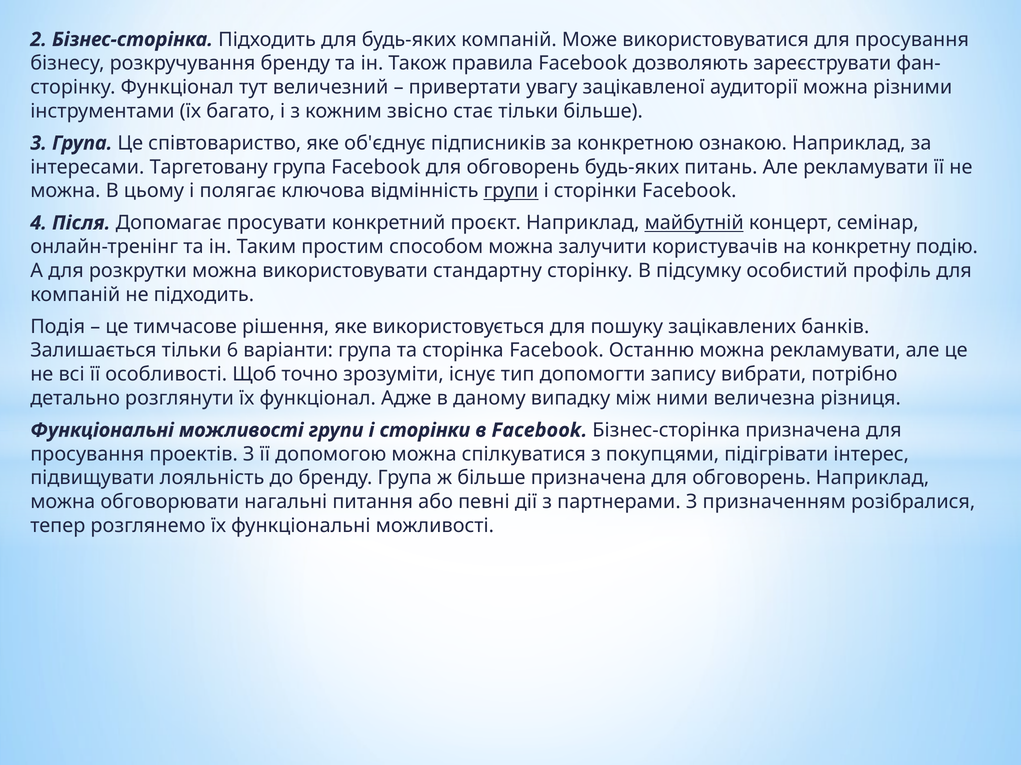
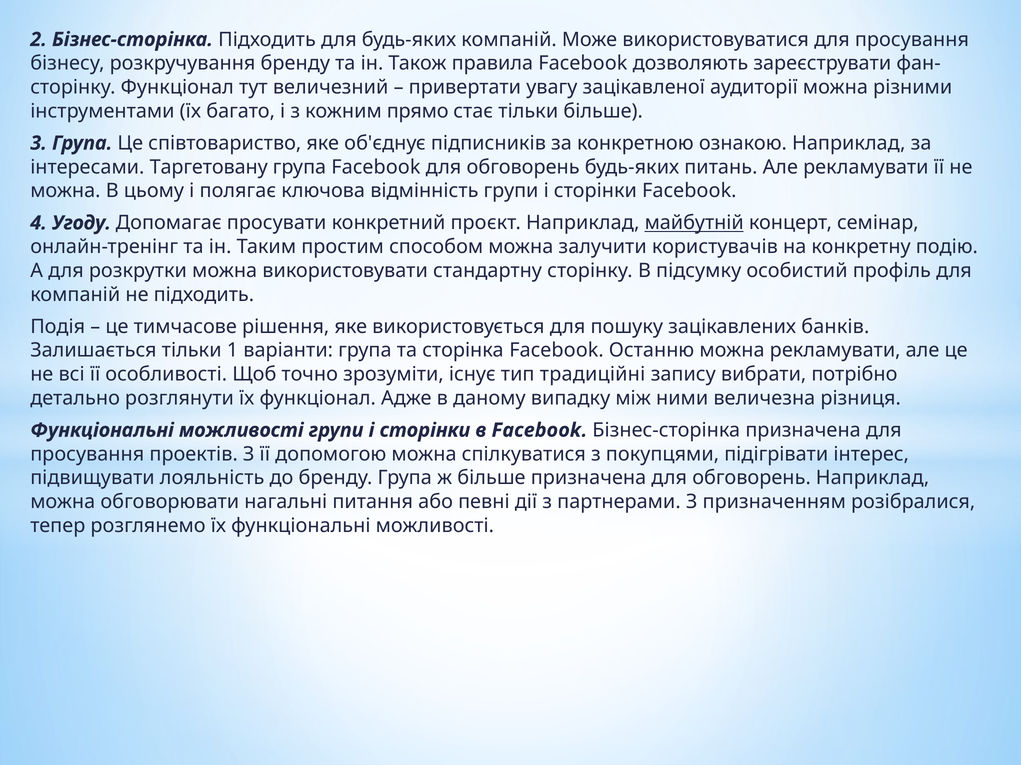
звісно: звісно -> прямо
групи at (511, 191) underline: present -> none
Після: Після -> Угоду
6: 6 -> 1
допомогти: допомогти -> традиційні
